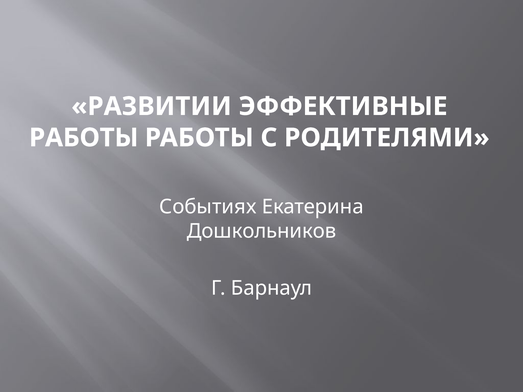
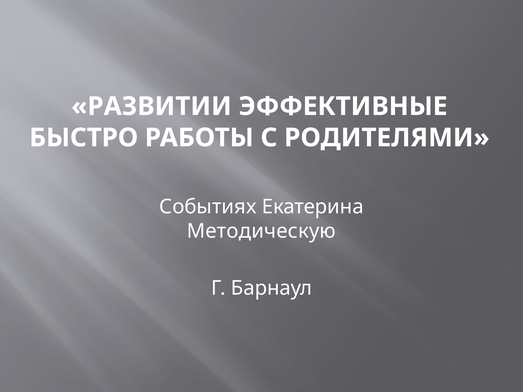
РАБОТЫ at (84, 138): РАБОТЫ -> БЫСТРО
Дошкольников: Дошкольников -> Методическую
